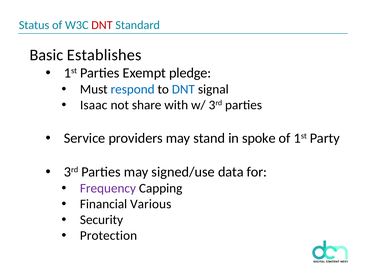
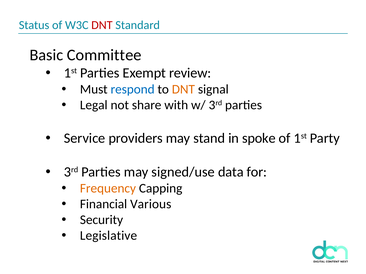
Establishes: Establishes -> Committee
pledge: pledge -> review
DNT at (183, 89) colour: blue -> orange
Isaac: Isaac -> Legal
Frequency colour: purple -> orange
Protection: Protection -> Legislative
